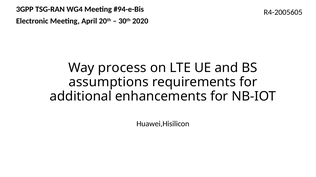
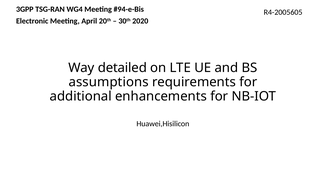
process: process -> detailed
